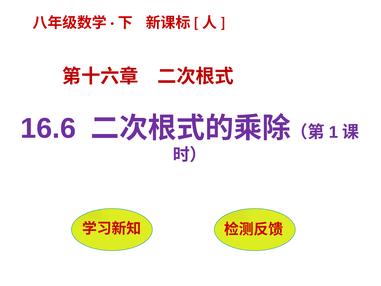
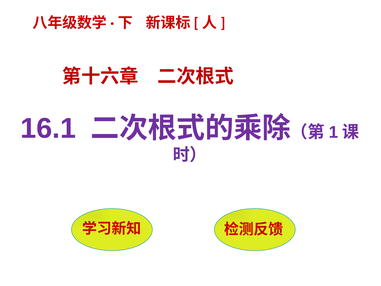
16.6: 16.6 -> 16.1
